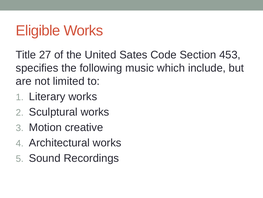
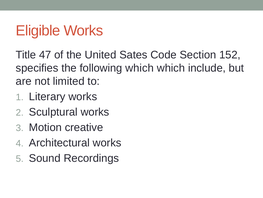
27: 27 -> 47
453: 453 -> 152
following music: music -> which
